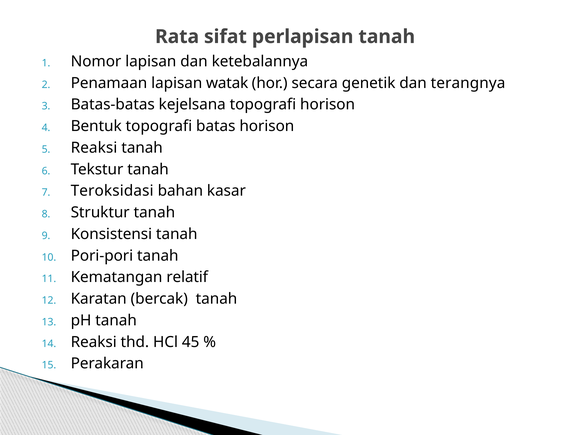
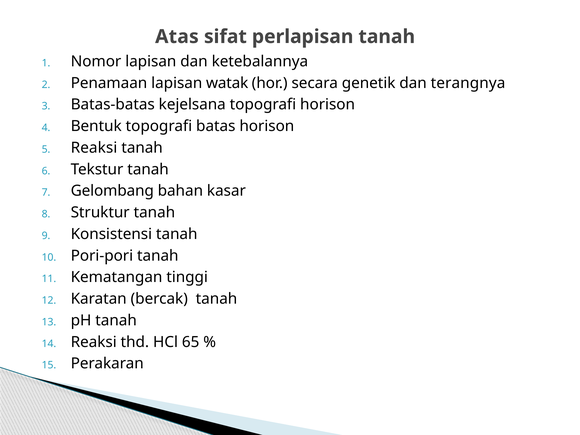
Rata: Rata -> Atas
Teroksidasi: Teroksidasi -> Gelombang
relatif: relatif -> tinggi
45: 45 -> 65
